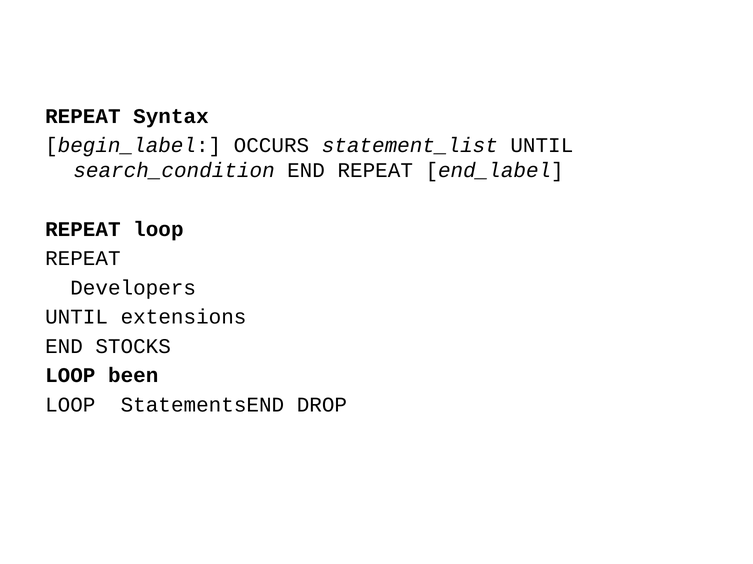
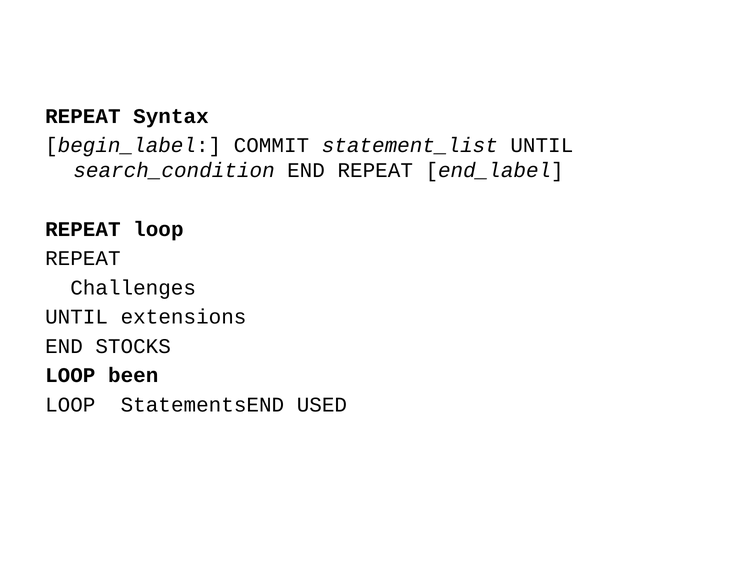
OCCURS: OCCURS -> COMMIT
Developers: Developers -> Challenges
DROP: DROP -> USED
